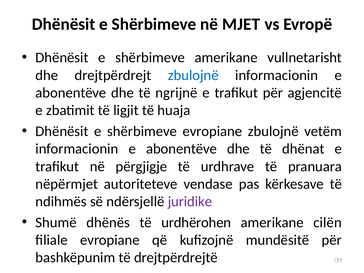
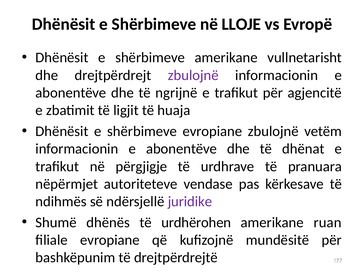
MJET: MJET -> LLOJE
zbulojnë at (193, 75) colour: blue -> purple
cilën: cilën -> ruan
